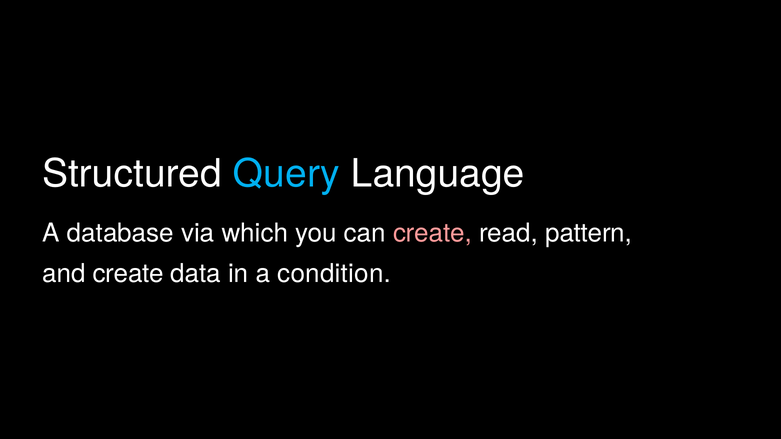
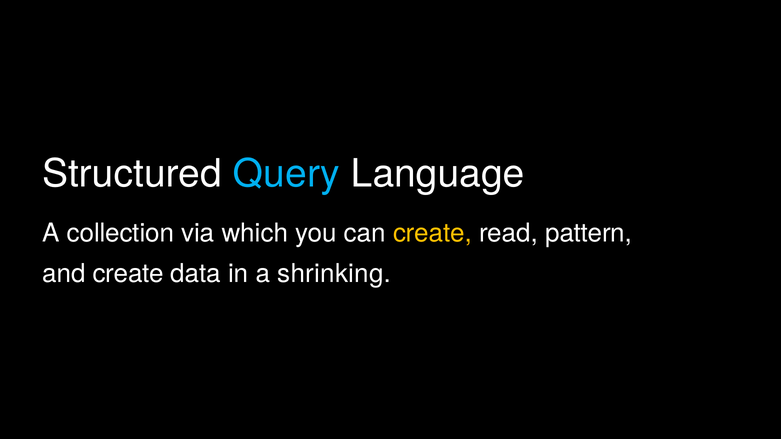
database: database -> collection
create at (432, 233) colour: pink -> yellow
condition: condition -> shrinking
